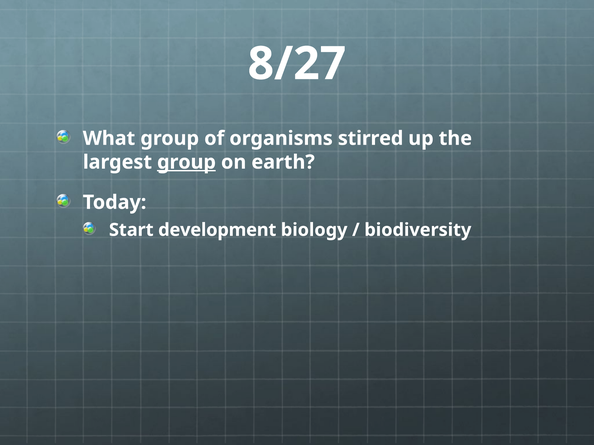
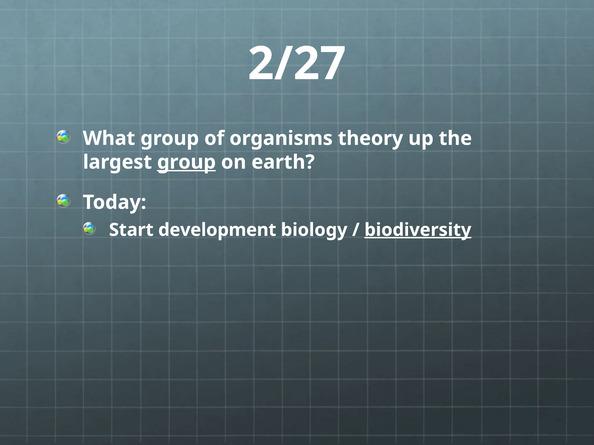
8/27: 8/27 -> 2/27
stirred: stirred -> theory
biodiversity underline: none -> present
